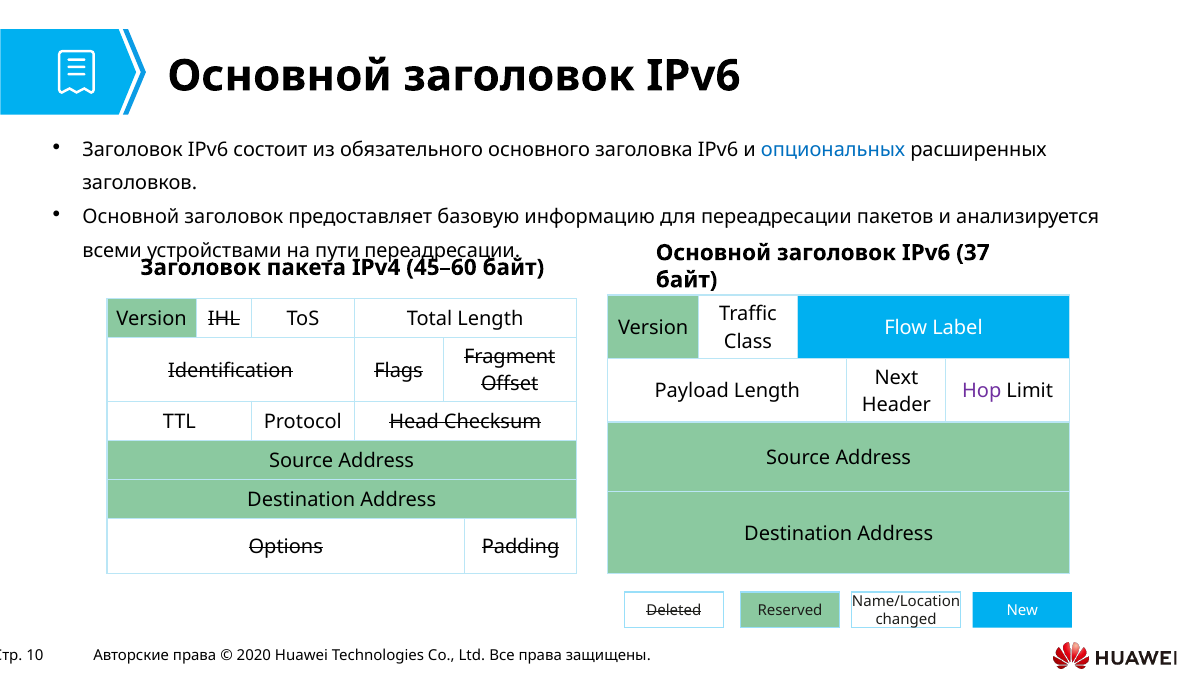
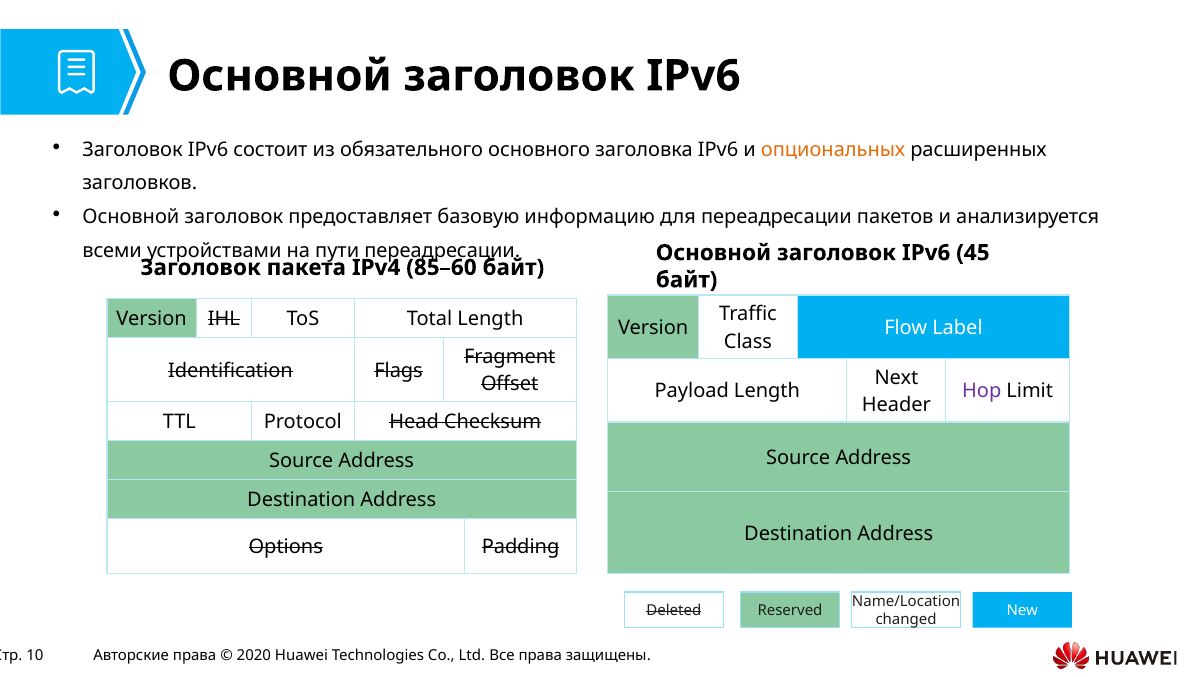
опциональных colour: blue -> orange
37: 37 -> 45
45–60: 45–60 -> 85–60
